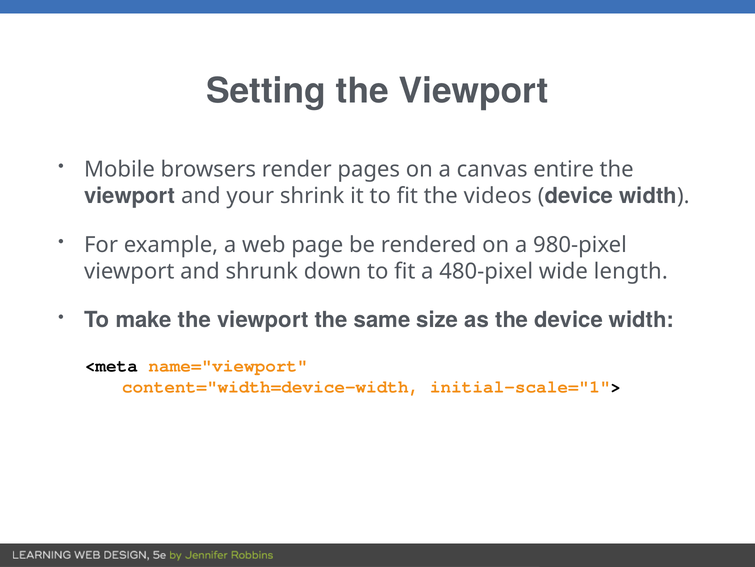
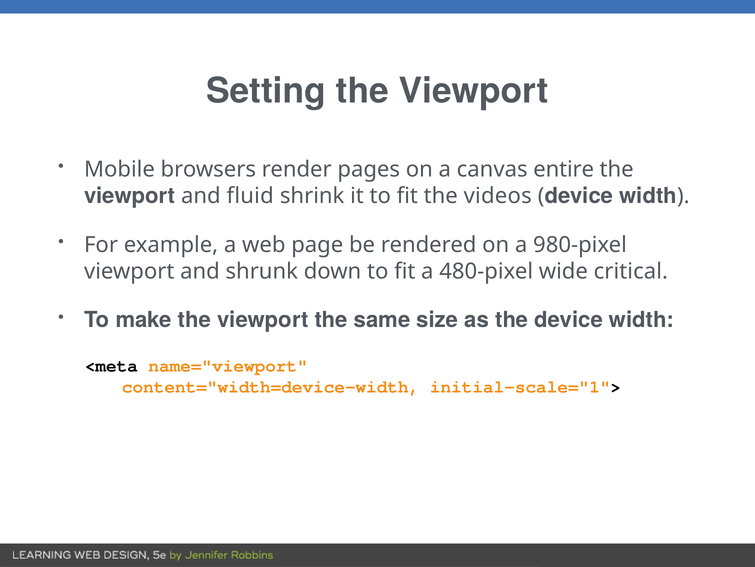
your: your -> fluid
length: length -> critical
